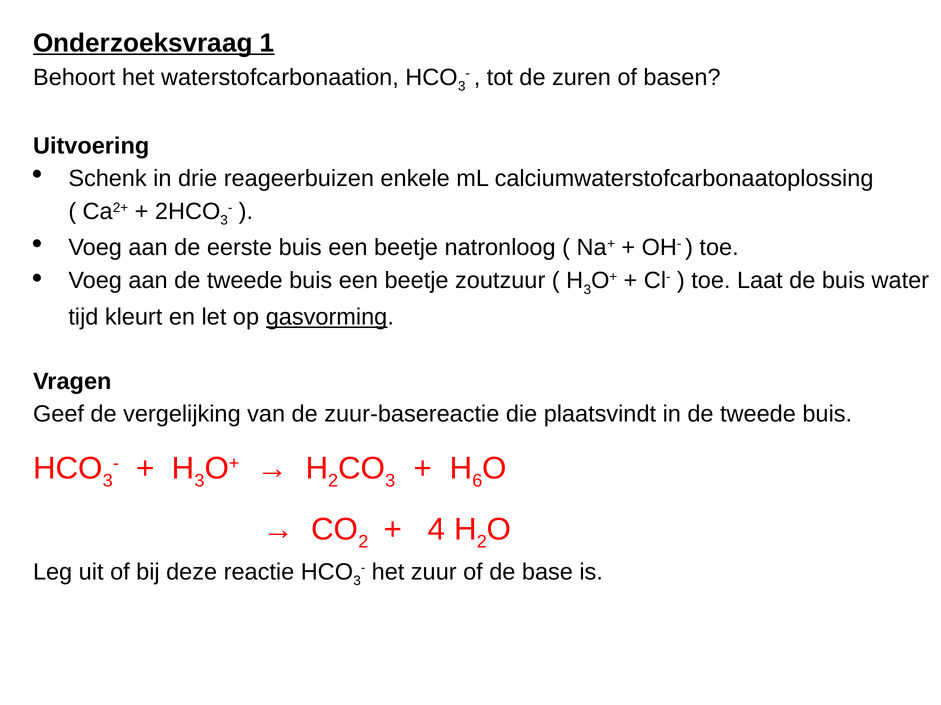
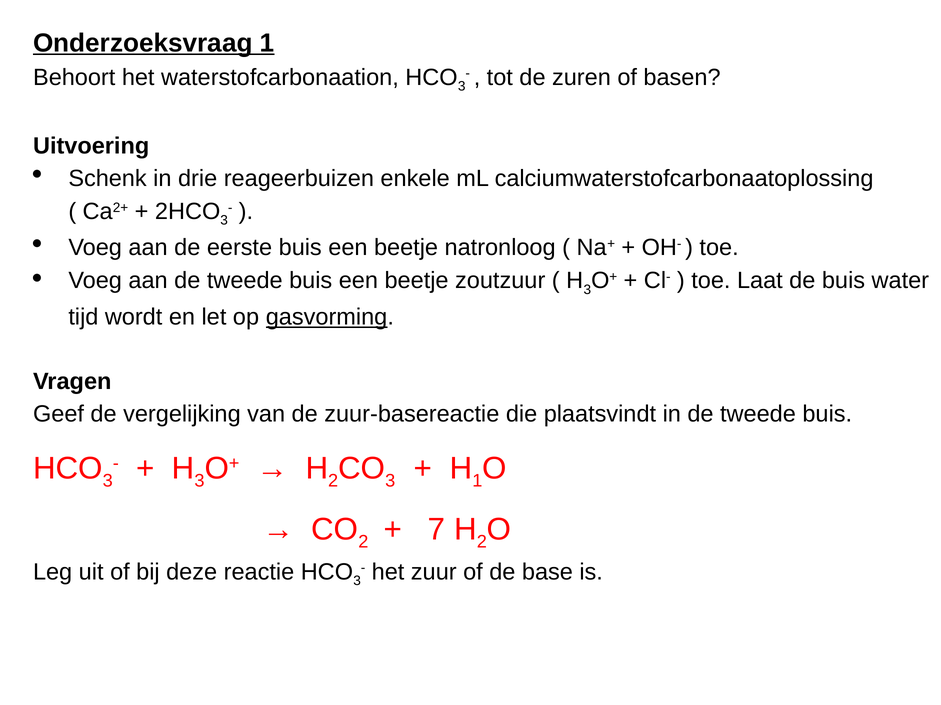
kleurt: kleurt -> wordt
6 at (477, 481): 6 -> 1
4: 4 -> 7
